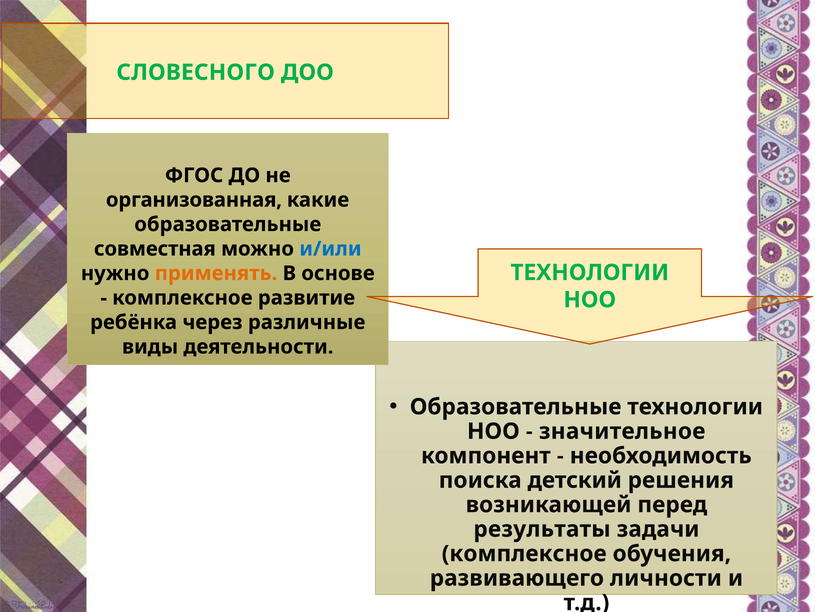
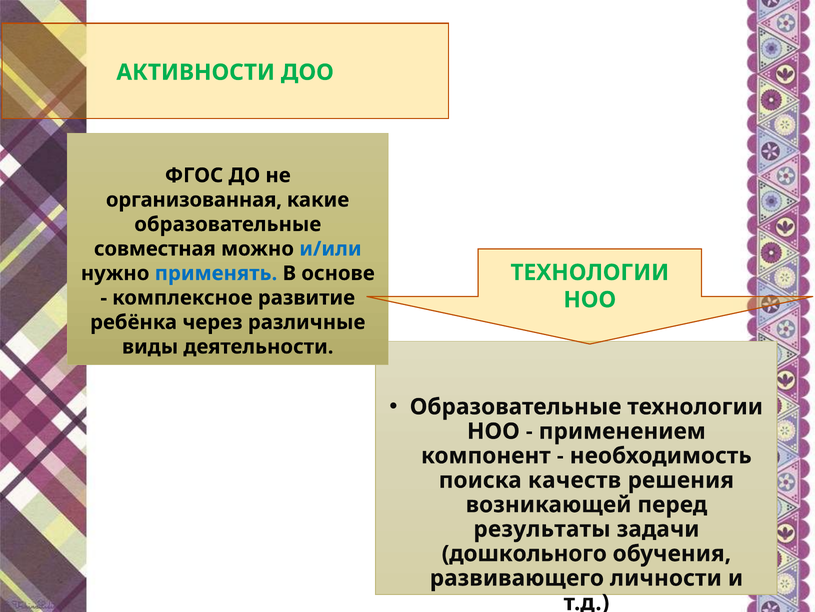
СЛОВЕСНОГО: СЛОВЕСНОГО -> АКТИВНОСТИ
применять colour: orange -> blue
значительное: значительное -> применением
детский: детский -> качеств
комплексное at (524, 553): комплексное -> дошкольного
